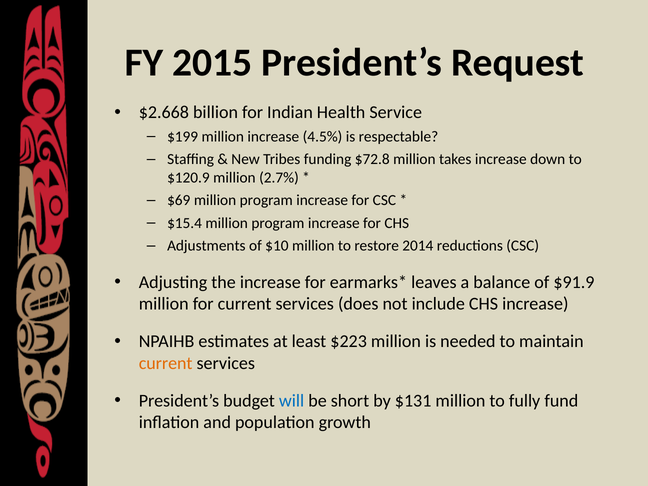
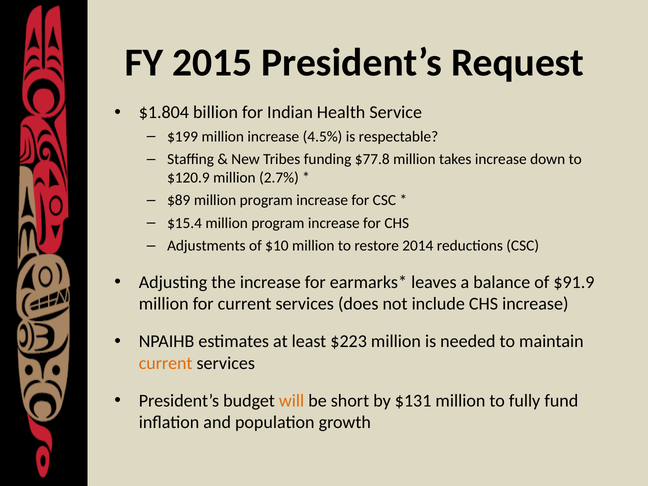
$2.668: $2.668 -> $1.804
$72.8: $72.8 -> $77.8
$69: $69 -> $89
will colour: blue -> orange
